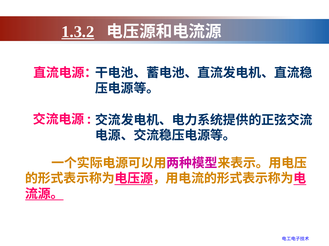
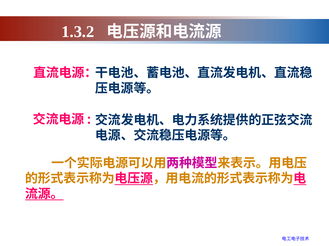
1.3.2 underline: present -> none
